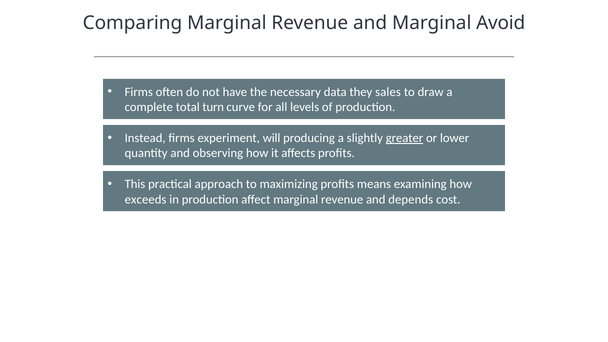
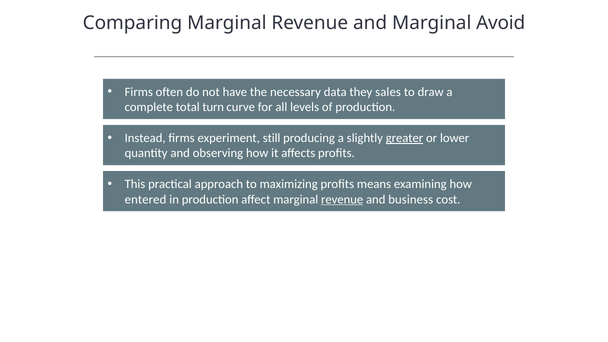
will: will -> still
exceeds: exceeds -> entered
revenue at (342, 199) underline: none -> present
depends: depends -> business
